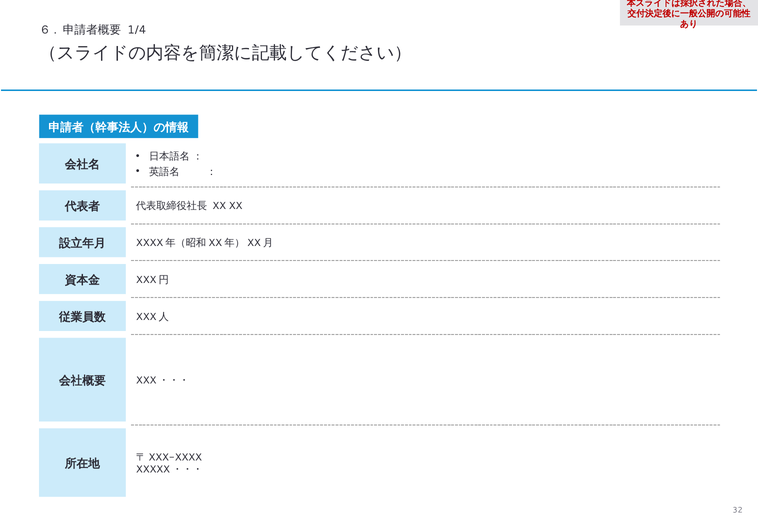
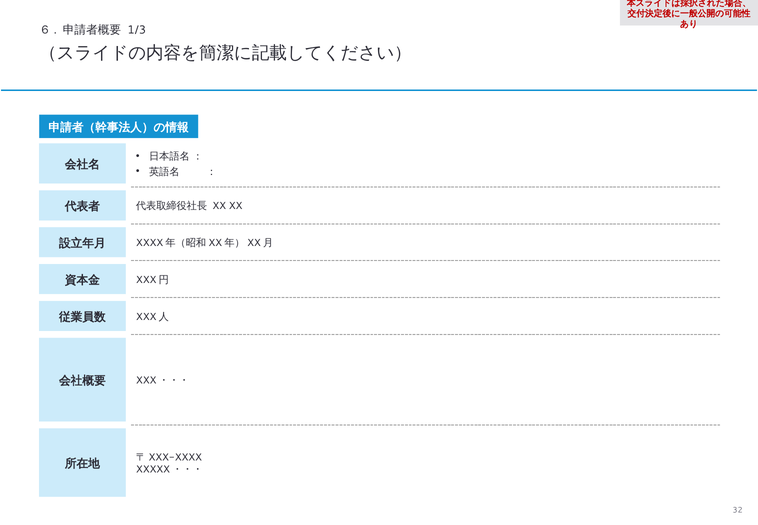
1/4: 1/4 -> 1/3
